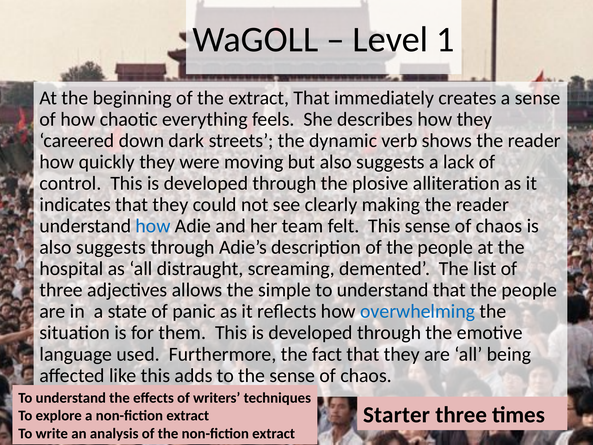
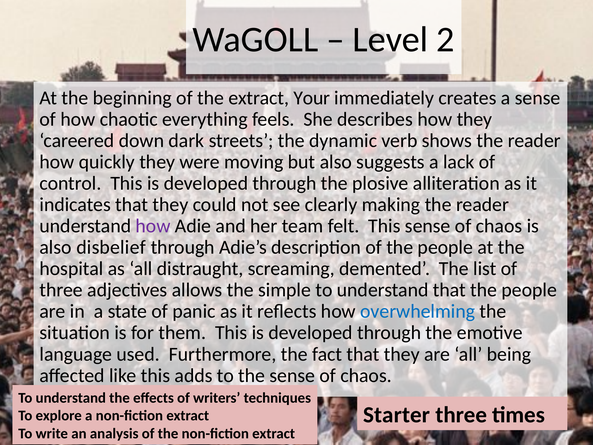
1: 1 -> 2
extract That: That -> Your
how at (153, 226) colour: blue -> purple
suggests at (111, 247): suggests -> disbelief
